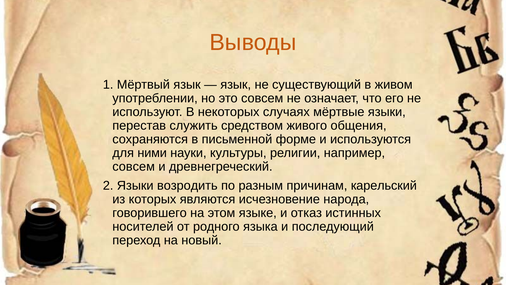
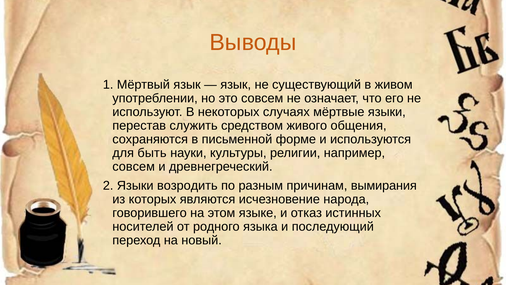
ними: ними -> быть
карельский: карельский -> вымирания
